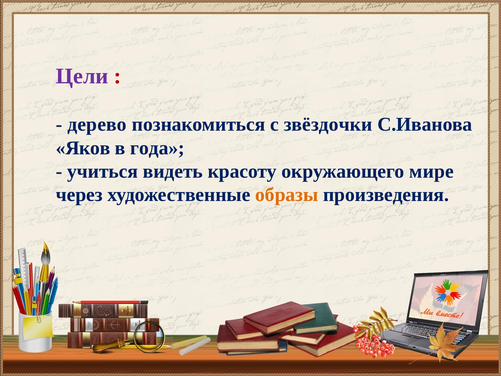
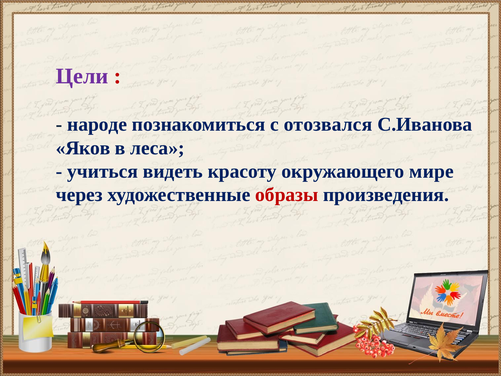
дерево: дерево -> народе
звёздочки: звёздочки -> отозвался
года: года -> леса
образы colour: orange -> red
